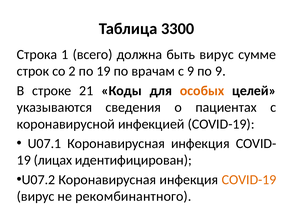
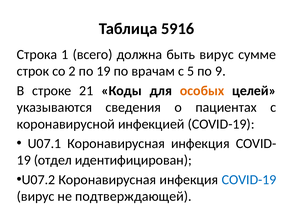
3300: 3300 -> 5916
с 9: 9 -> 5
лицах: лицах -> отдел
COVID-19 at (249, 180) colour: orange -> blue
рекомбинантного: рекомбинантного -> подтверждающей
